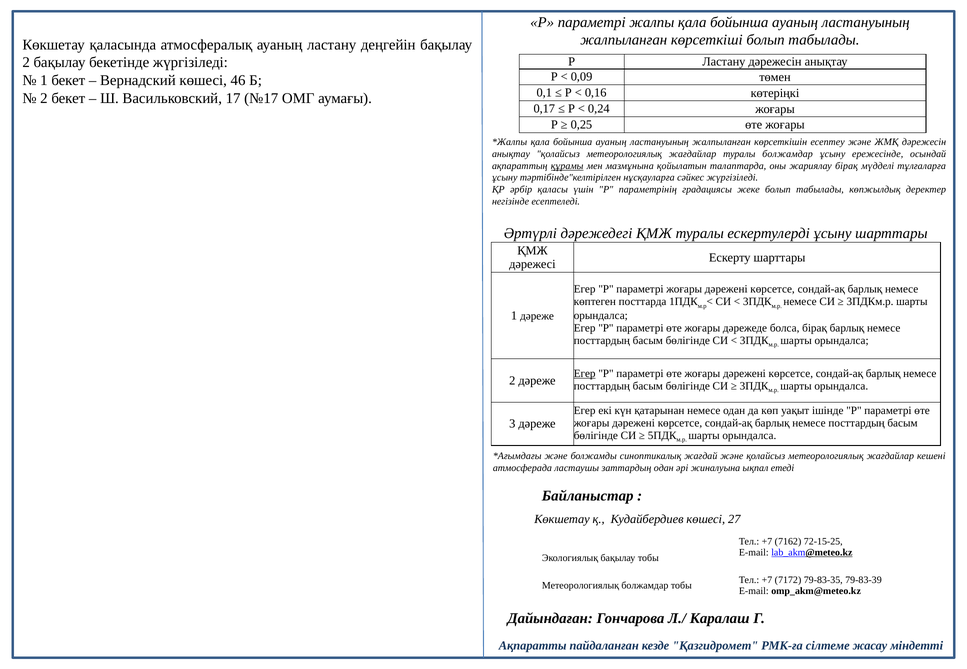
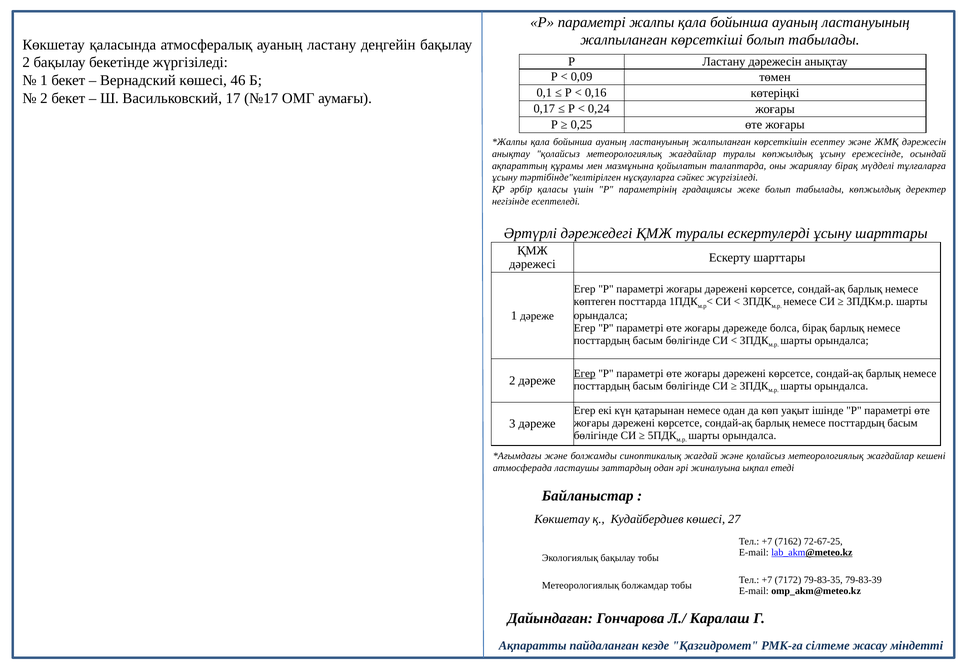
туралы болжамдар: болжамдар -> көпжылдық
құрамы underline: present -> none
72-15-25: 72-15-25 -> 72-67-25
